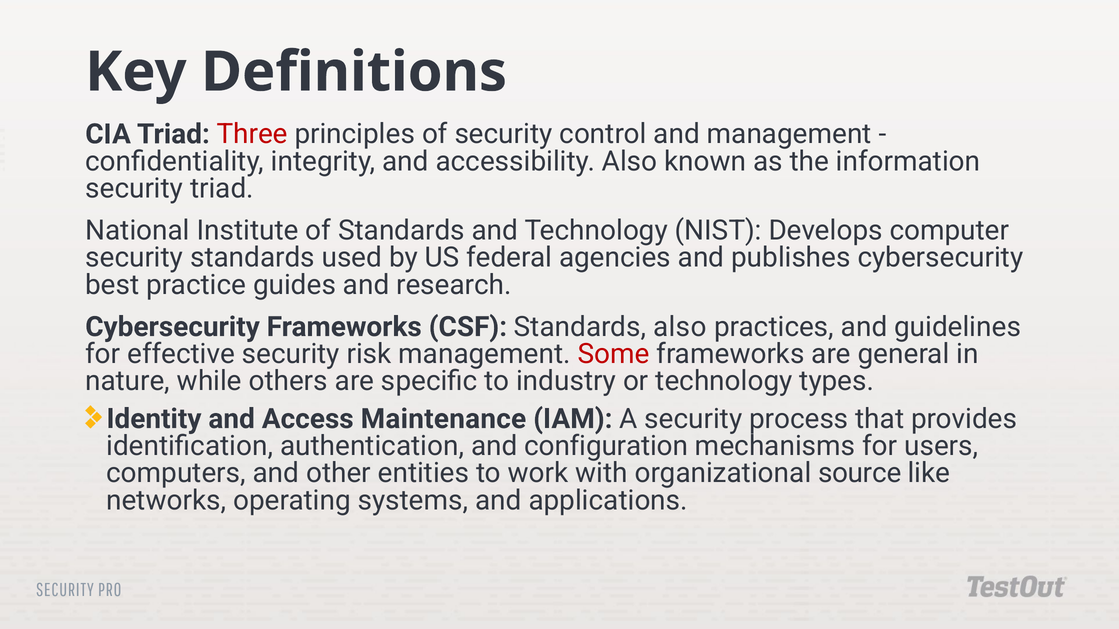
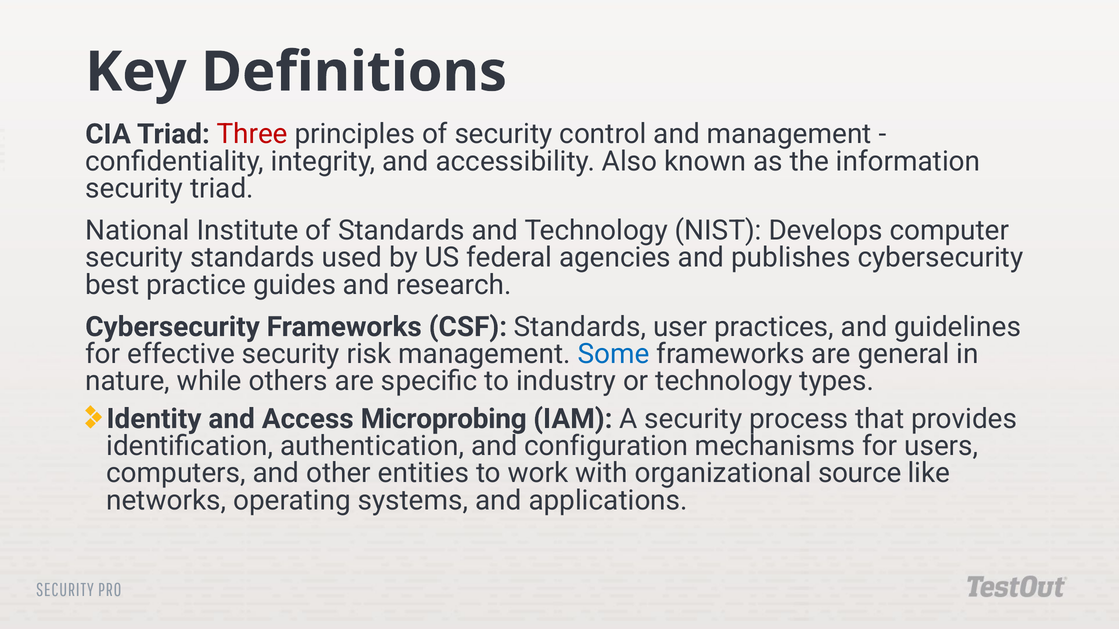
Standards also: also -> user
Some colour: red -> blue
Maintenance: Maintenance -> Microprobing
